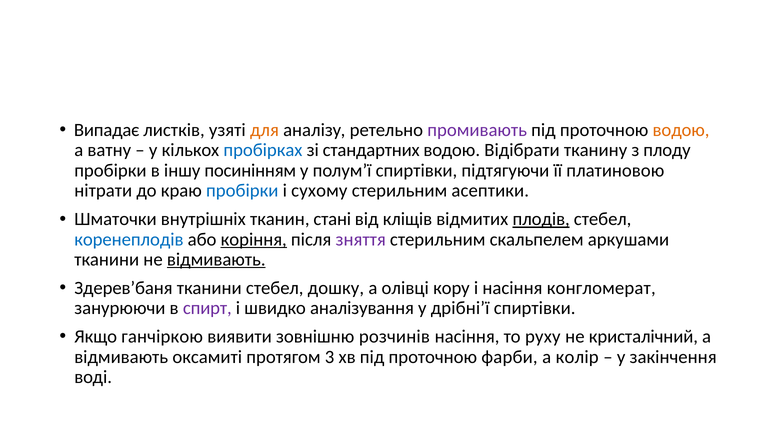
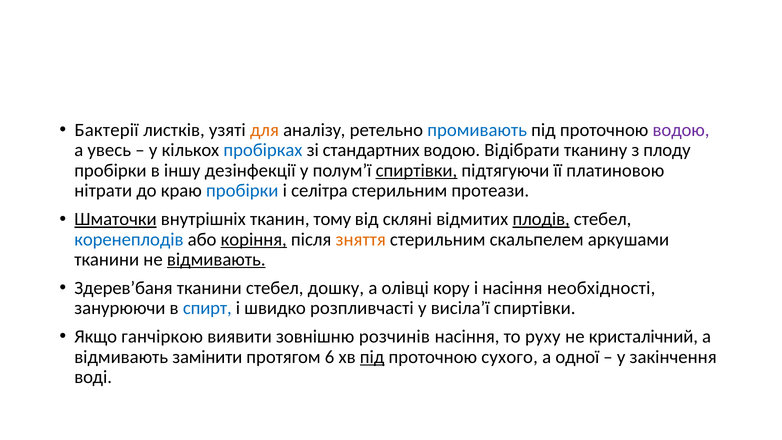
Випадає: Випадає -> Бактерії
промивають colour: purple -> blue
водою at (681, 130) colour: orange -> purple
ватну: ватну -> увесь
посинінням: посинінням -> дезінфекції
спиртівки at (416, 170) underline: none -> present
сухому: сухому -> селітра
асептики: асептики -> протеази
Шматочки underline: none -> present
стані: стані -> тому
кліщів: кліщів -> скляні
зняття colour: purple -> orange
конгломерат: конгломерат -> необхідності
спирт colour: purple -> blue
аналізування: аналізування -> розпливчасті
дрібні’ї: дрібні’ї -> висіла’ї
оксамиті: оксамиті -> замінити
3: 3 -> 6
під at (372, 357) underline: none -> present
фарби: фарби -> сухого
колір: колір -> одної
